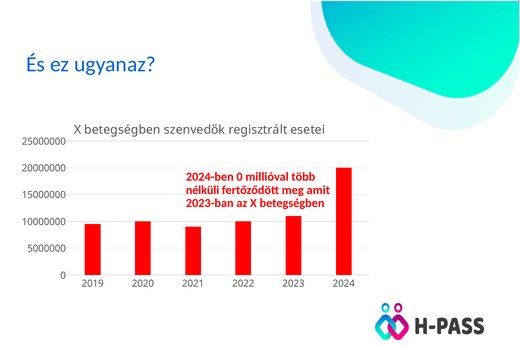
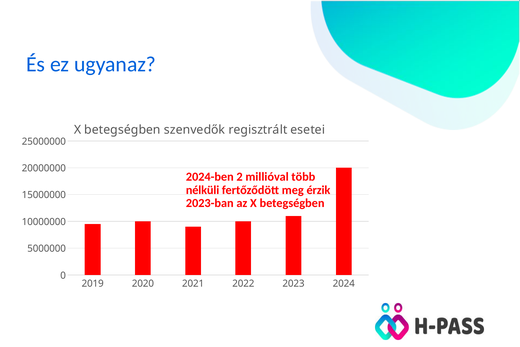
2024-ben 0: 0 -> 2
amit: amit -> érzik
